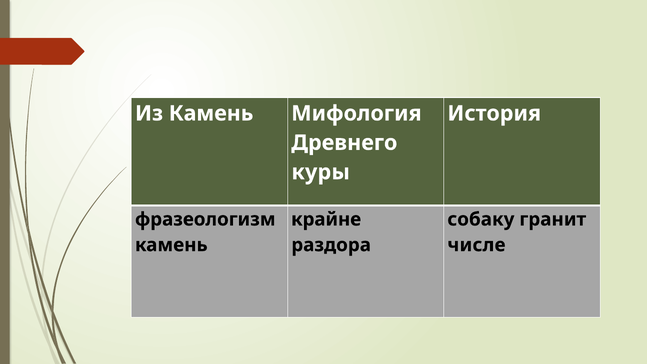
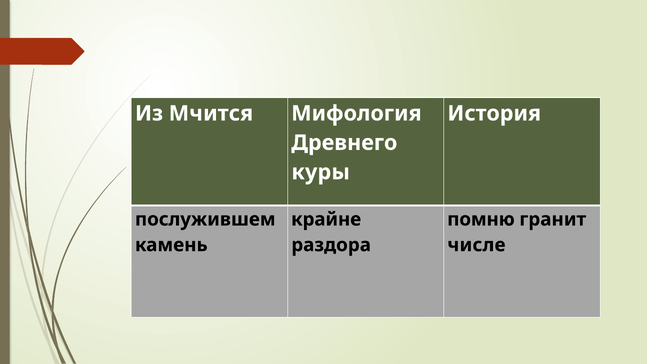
Из Камень: Камень -> Мчится
фразеологизм: фразеологизм -> послужившем
собаку: собаку -> помню
